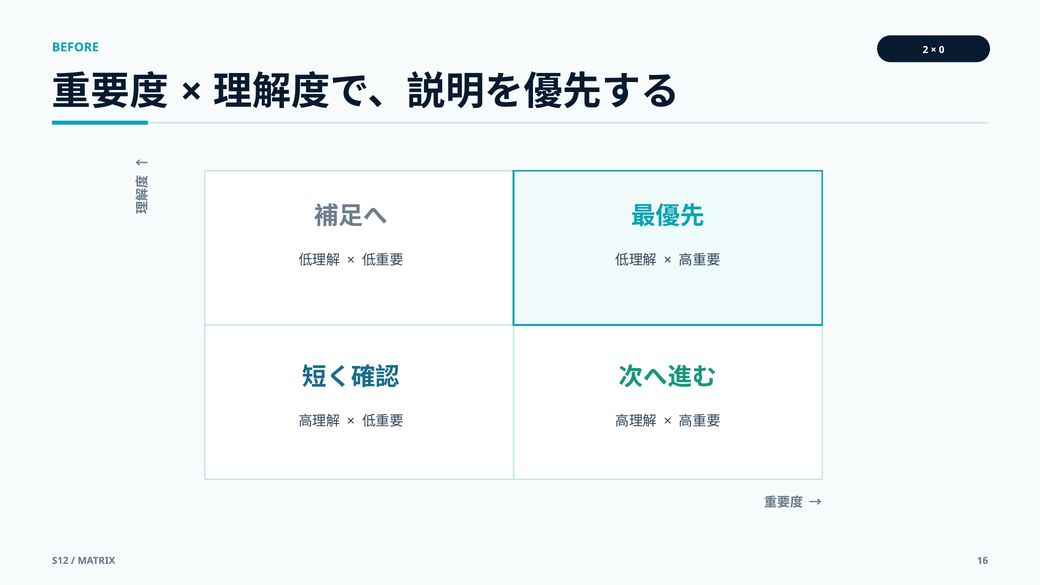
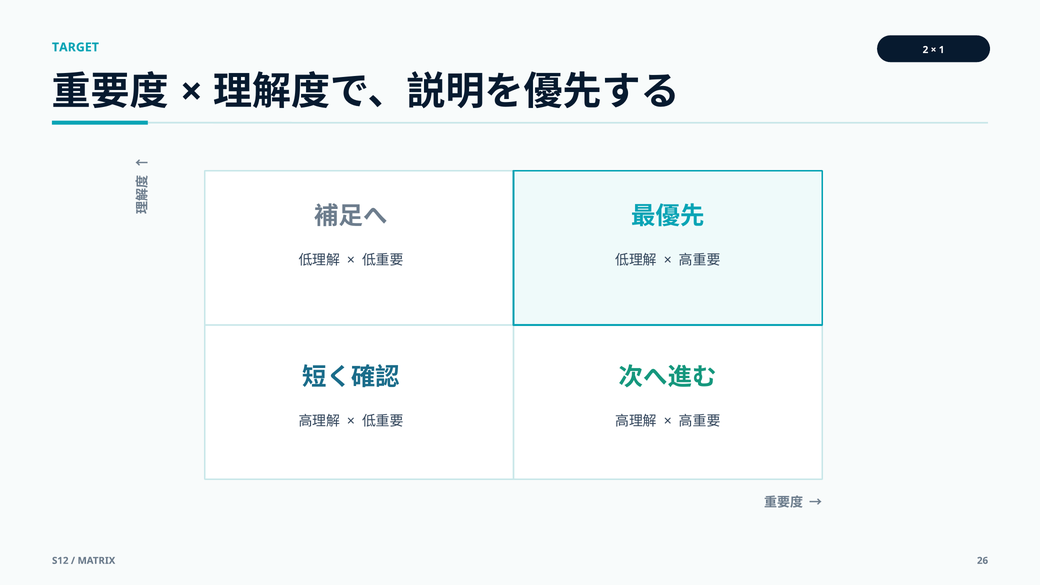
BEFORE: BEFORE -> TARGET
0: 0 -> 1
16: 16 -> 26
